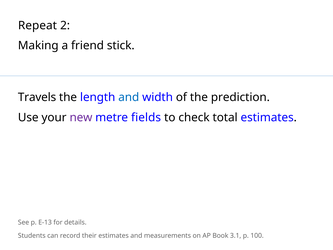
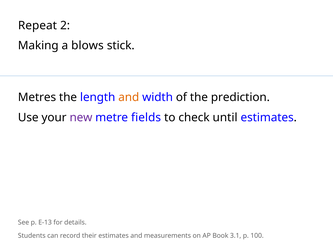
friend: friend -> blows
Travels: Travels -> Metres
and at (129, 97) colour: blue -> orange
total: total -> until
